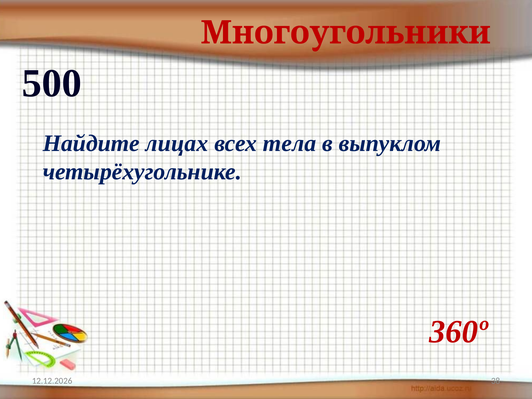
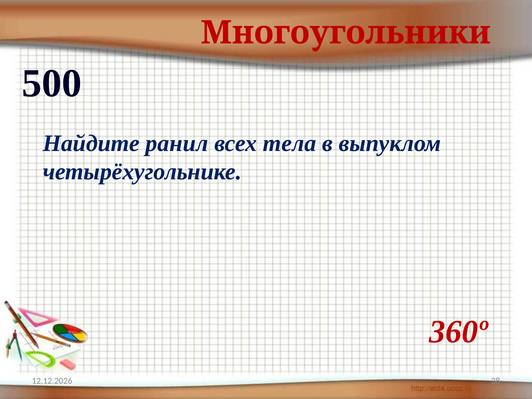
лицах: лицах -> ранил
